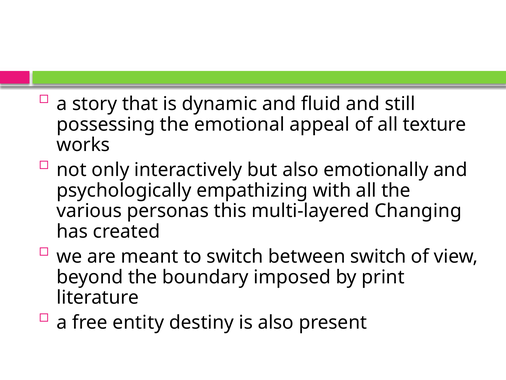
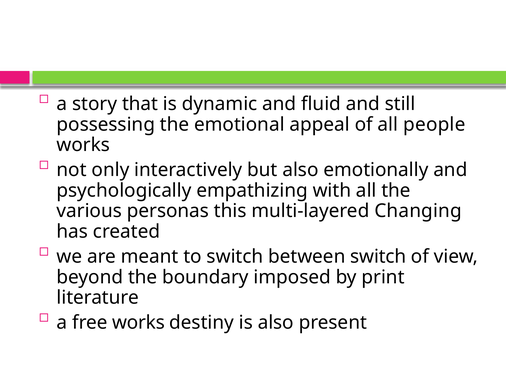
texture: texture -> people
free entity: entity -> works
